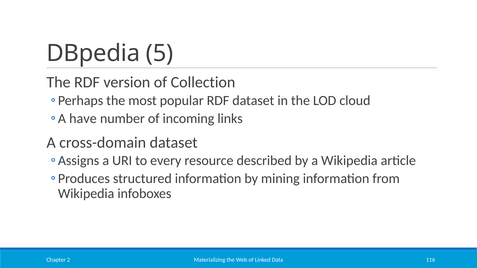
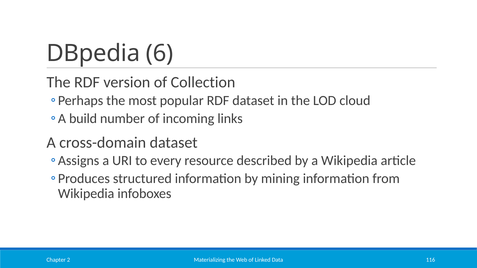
5: 5 -> 6
have: have -> build
